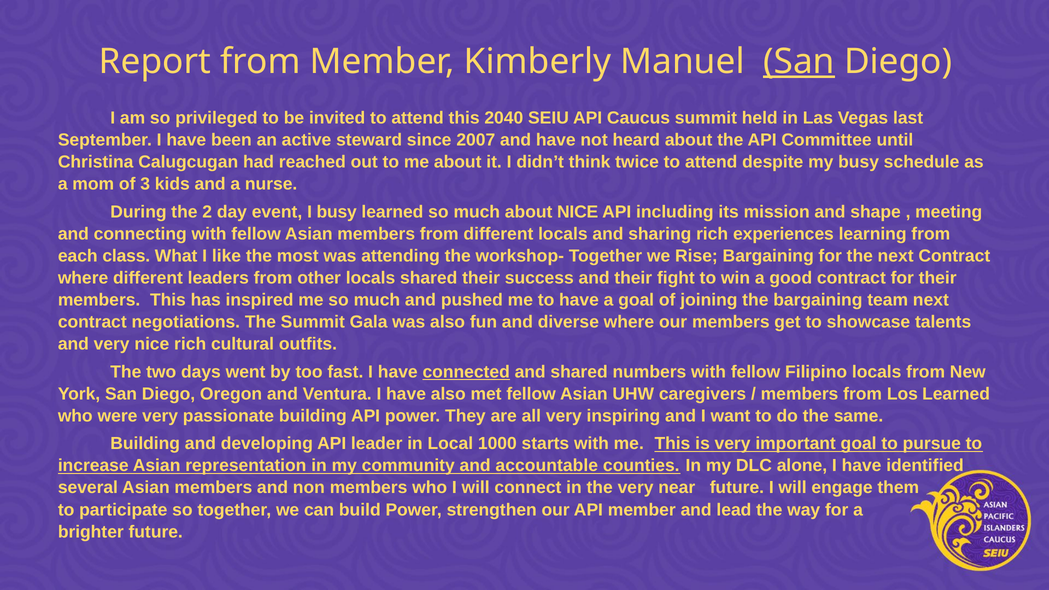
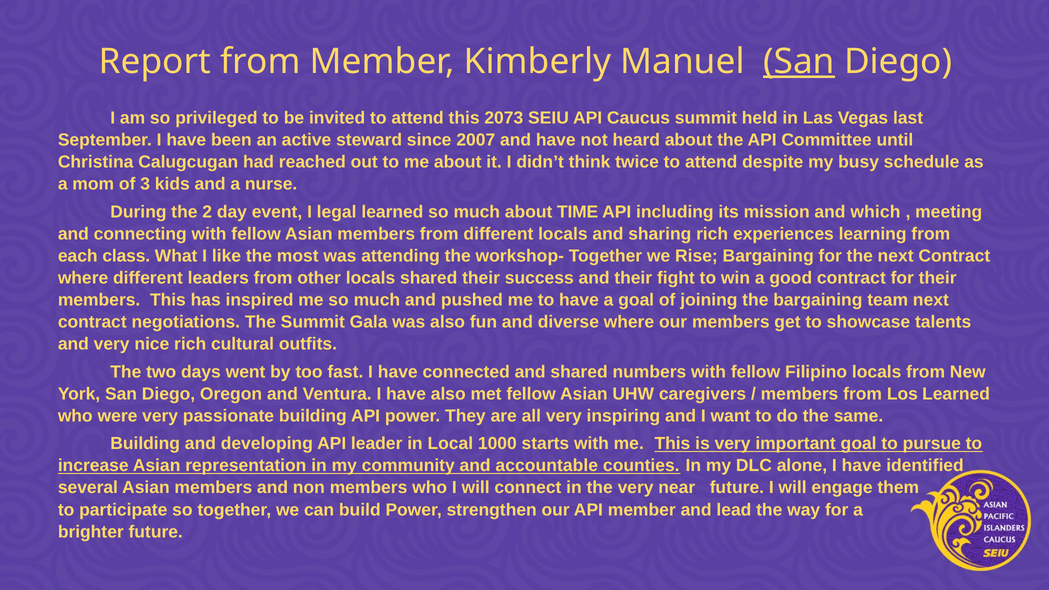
2040: 2040 -> 2073
I busy: busy -> legal
about NICE: NICE -> TIME
shape: shape -> which
connected underline: present -> none
